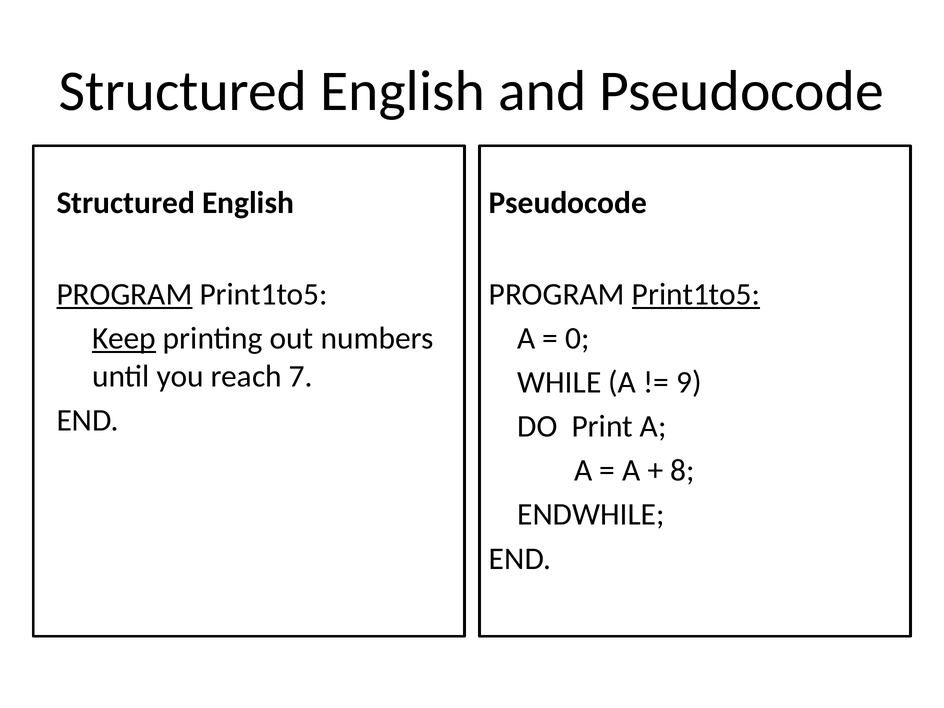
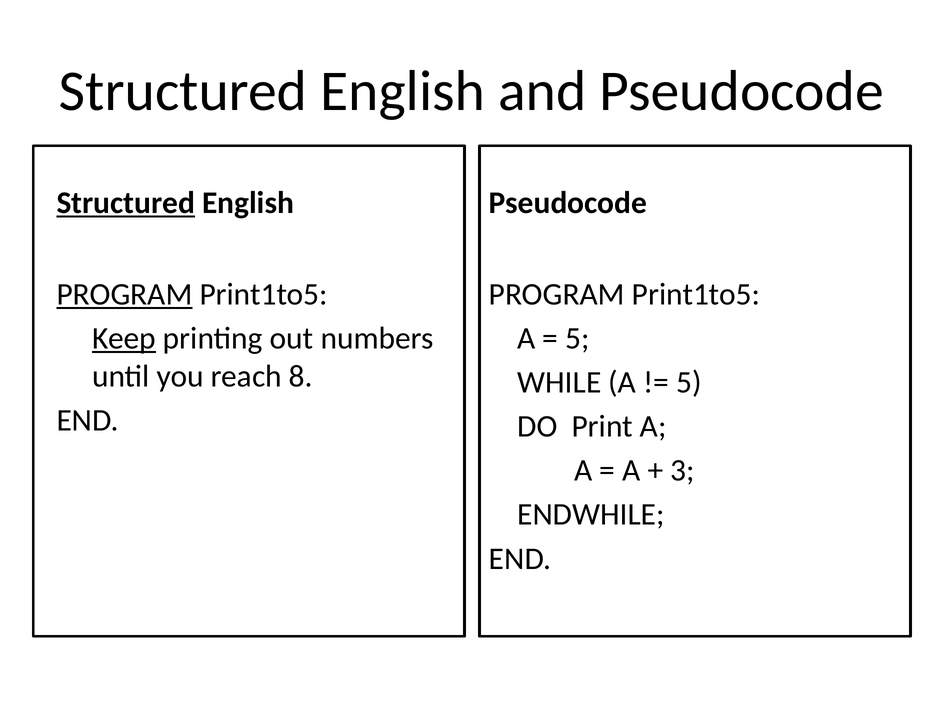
Structured at (126, 203) underline: none -> present
Print1to5 at (696, 294) underline: present -> none
0 at (577, 338): 0 -> 5
7: 7 -> 8
9 at (689, 382): 9 -> 5
8: 8 -> 3
